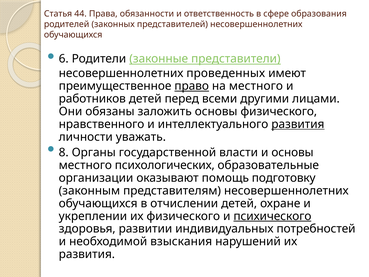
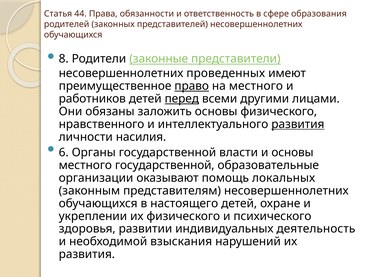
6: 6 -> 8
перед underline: none -> present
уважать: уважать -> насилия
8: 8 -> 6
местного психологических: психологических -> государственной
подготовку: подготовку -> локальных
отчислении: отчислении -> настоящего
психического underline: present -> none
потребностей: потребностей -> деятельность
